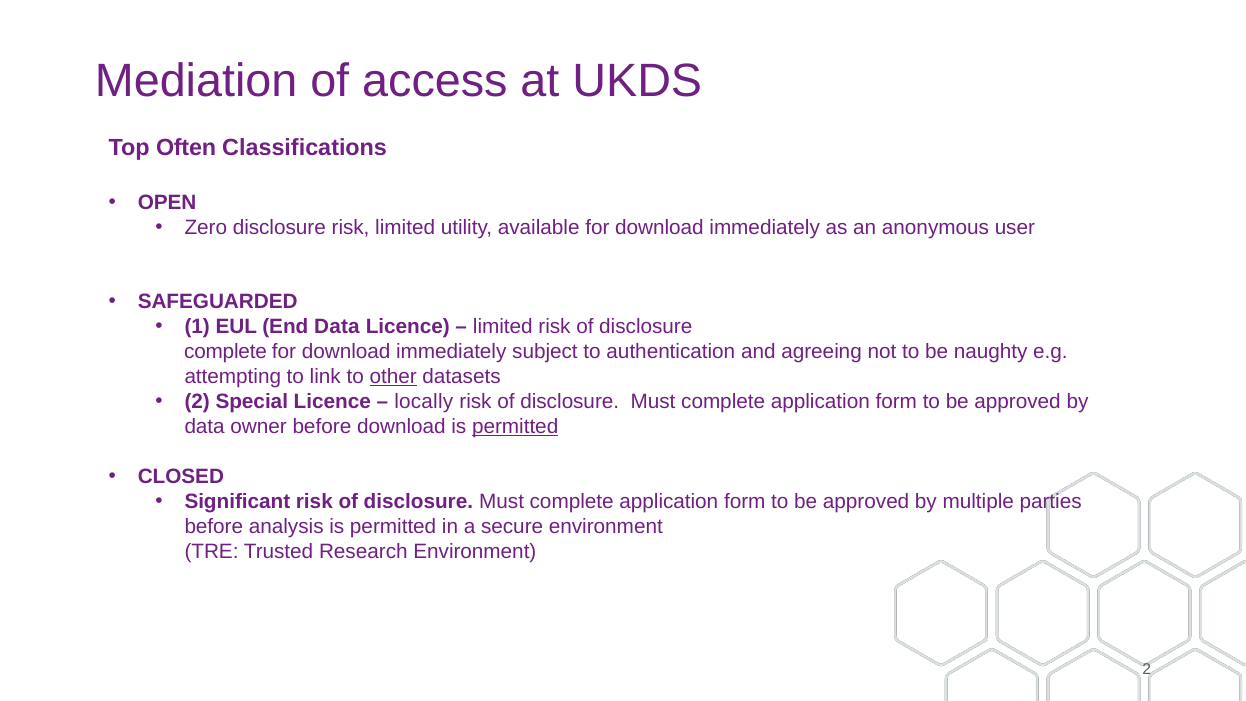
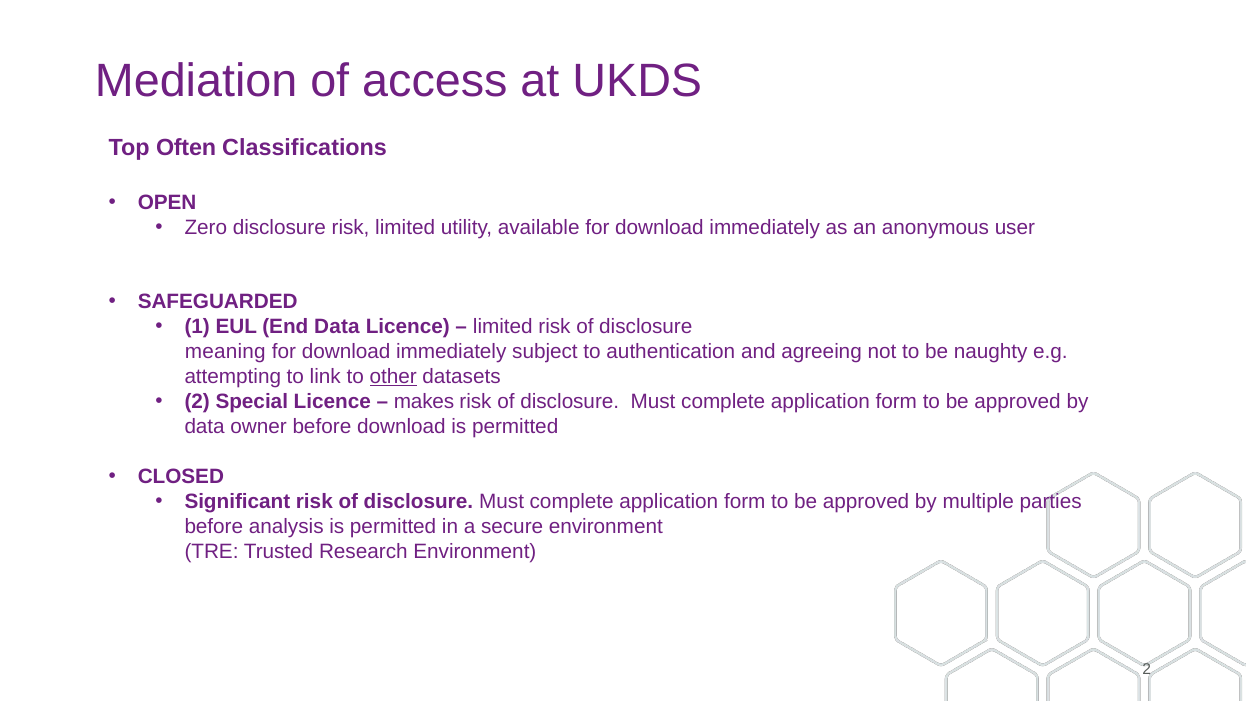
complete at (225, 352): complete -> meaning
locally: locally -> makes
permitted at (515, 427) underline: present -> none
